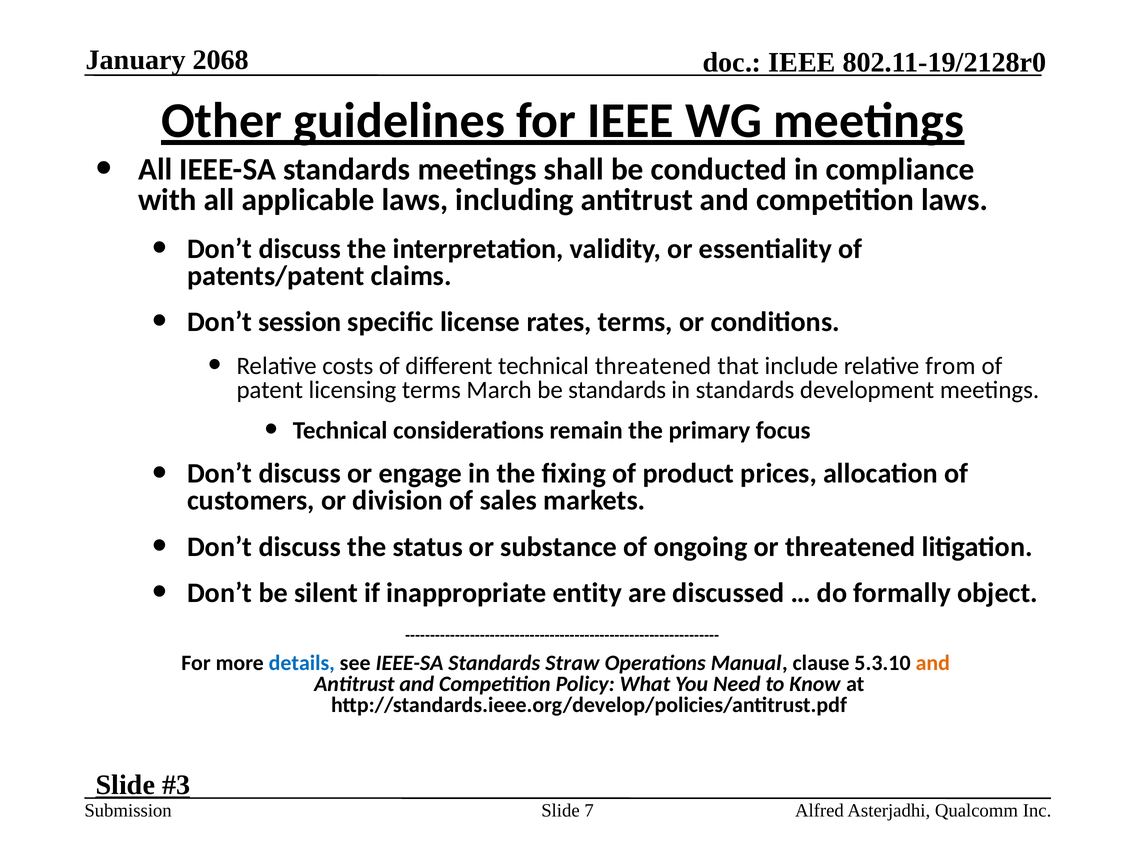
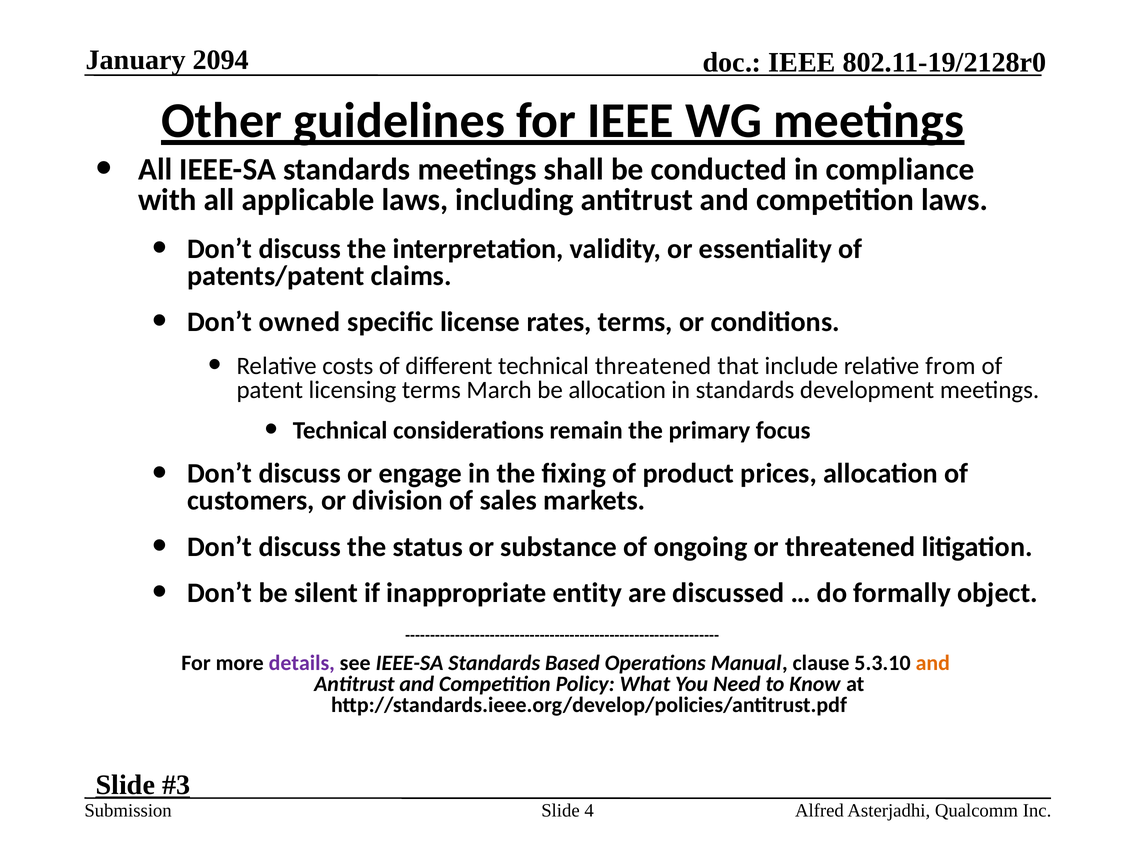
2068: 2068 -> 2094
session: session -> owned
be standards: standards -> allocation
details colour: blue -> purple
Straw: Straw -> Based
7: 7 -> 4
